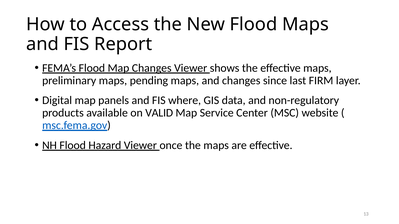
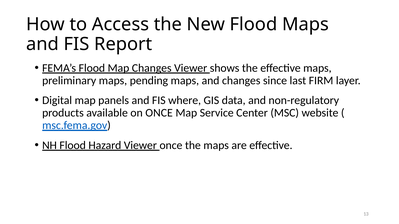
on VALID: VALID -> ONCE
